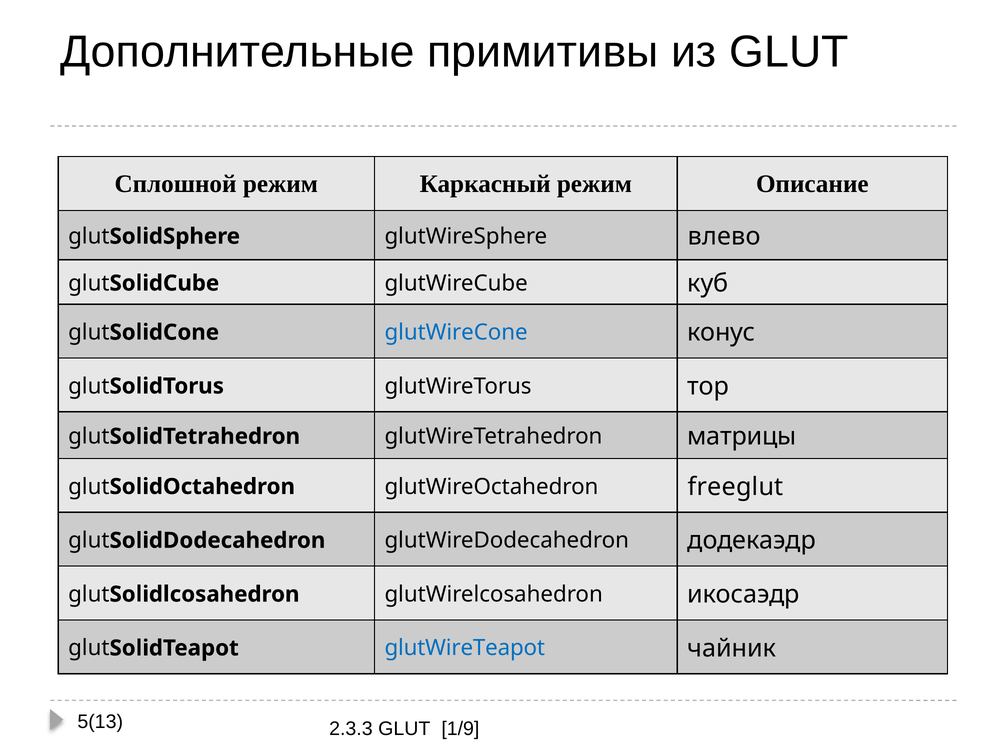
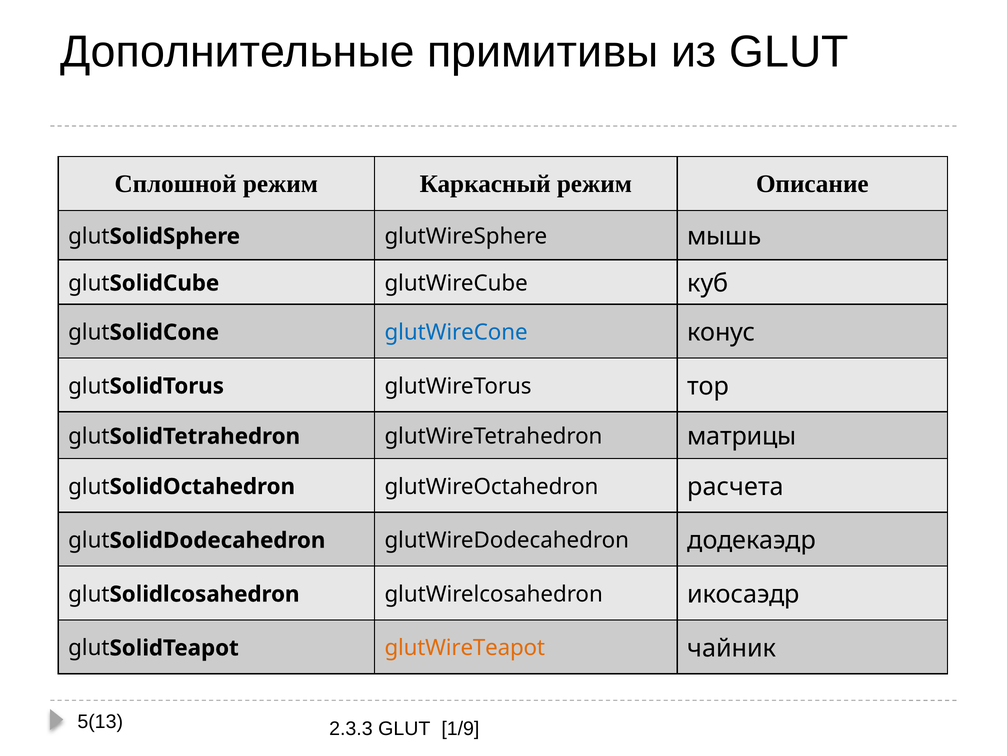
влево: влево -> мышь
freeglut: freeglut -> расчета
glutWireTeapot colour: blue -> orange
